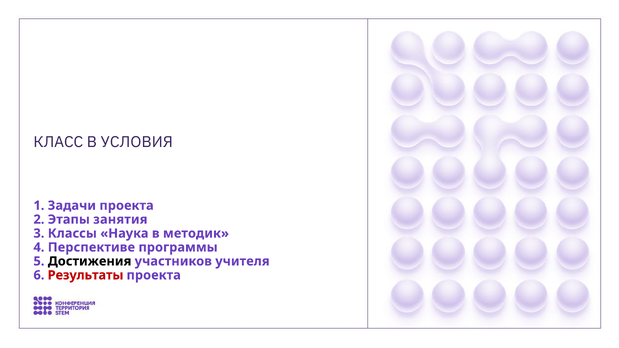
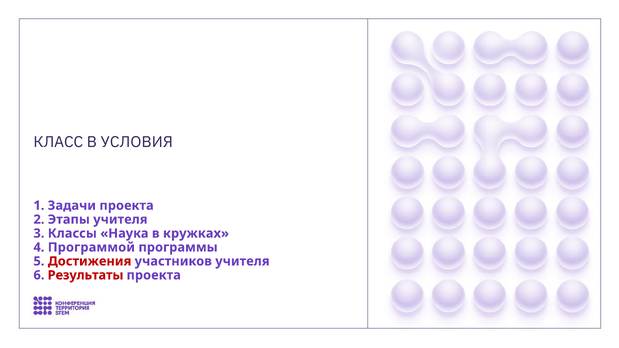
Этапы занятия: занятия -> учителя
методик: методик -> кружках
Перспективе: Перспективе -> Программой
Достижения colour: black -> red
